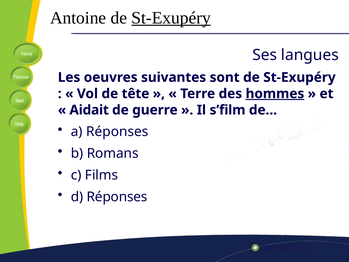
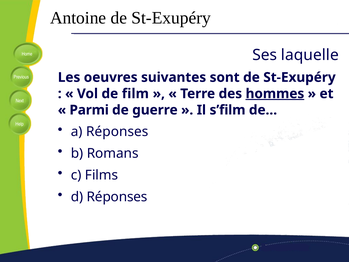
St-Exupéry at (171, 18) underline: present -> none
langues: langues -> laquelle
tête: tête -> film
Aidait: Aidait -> Parmi
